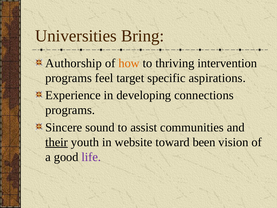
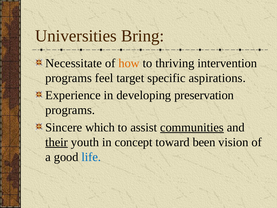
Authorship: Authorship -> Necessitate
connections: connections -> preservation
sound: sound -> which
communities underline: none -> present
website: website -> concept
life colour: purple -> blue
